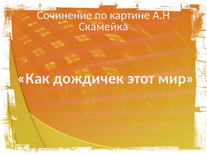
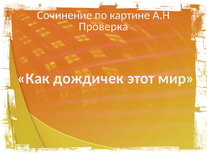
Скамейка: Скамейка -> Проверка
